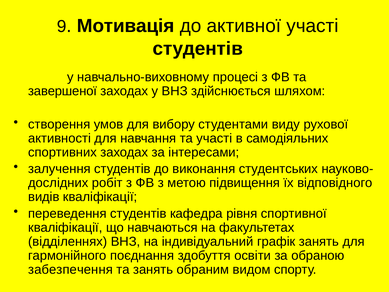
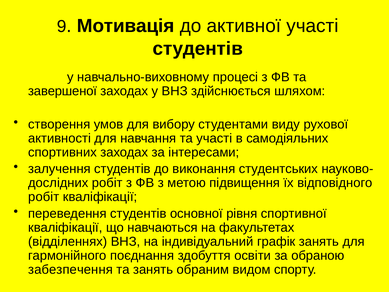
видів at (44, 197): видів -> робіт
кафедра: кафедра -> основної
